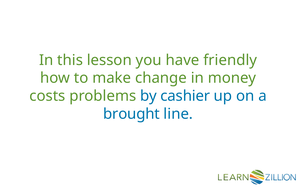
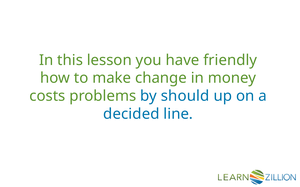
cashier: cashier -> should
brought: brought -> decided
